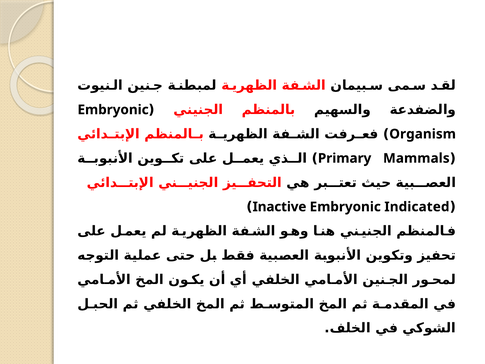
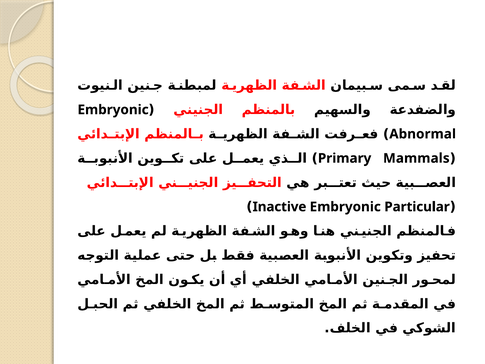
Organism: Organism -> Abnormal
Indicated: Indicated -> Particular
